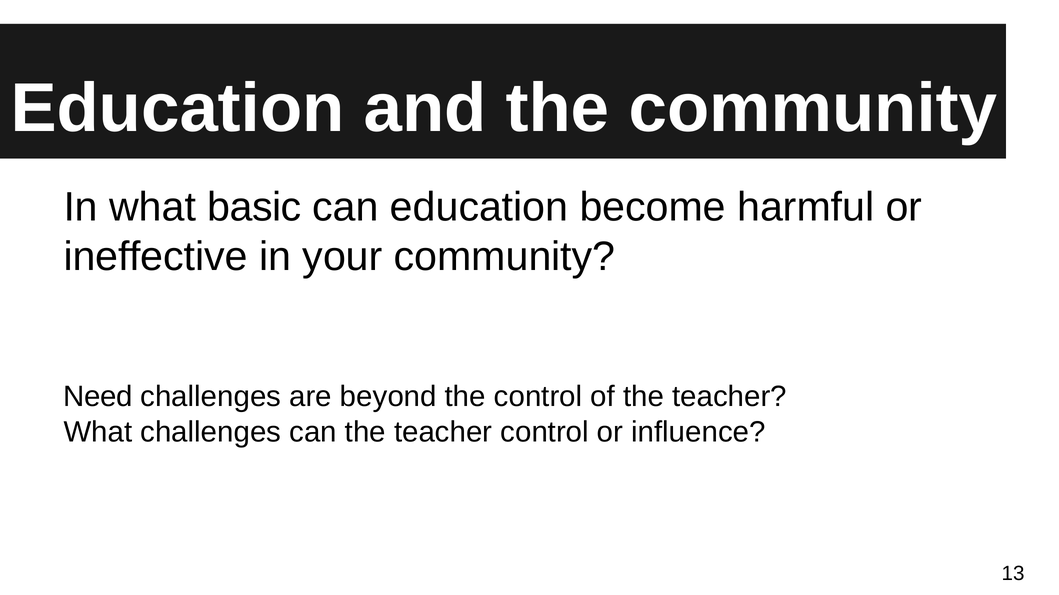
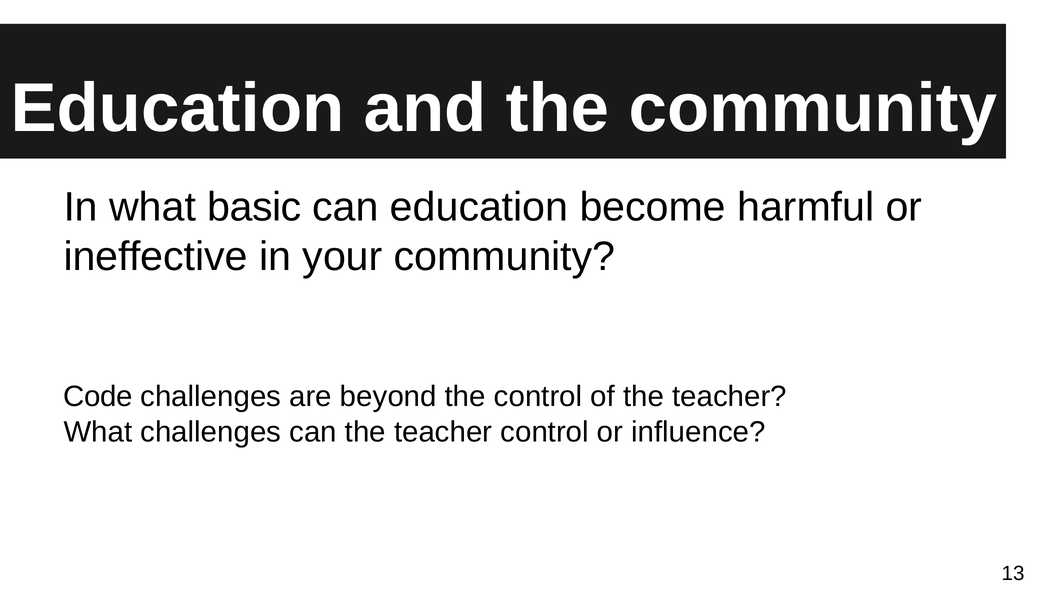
Need: Need -> Code
